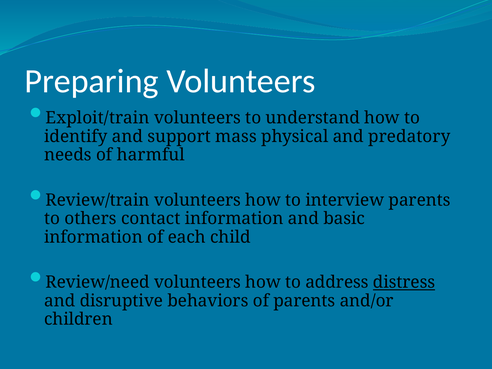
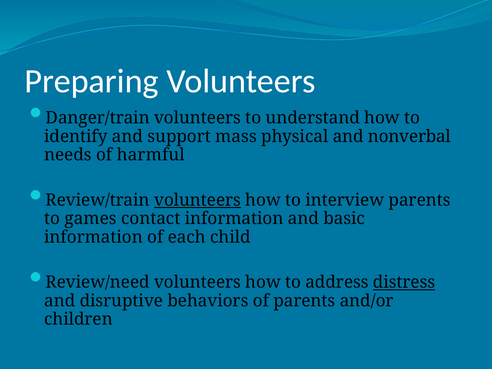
Exploit/train: Exploit/train -> Danger/train
predatory: predatory -> nonverbal
volunteers at (198, 200) underline: none -> present
others: others -> games
